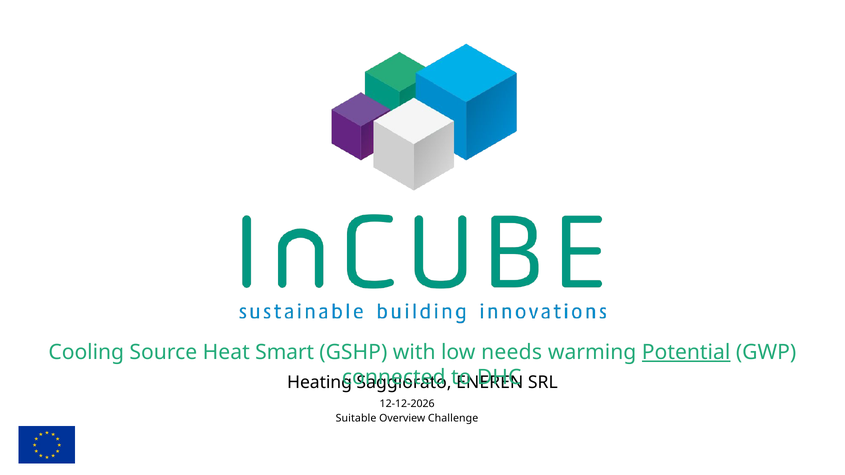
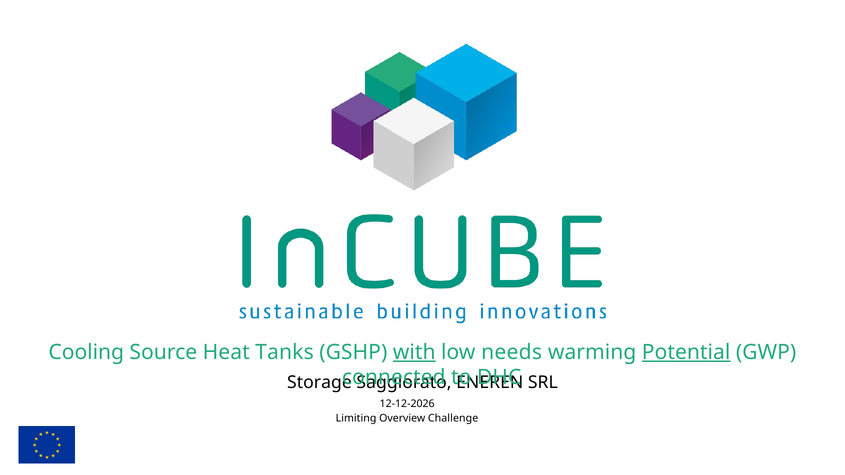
Smart: Smart -> Tanks
with underline: none -> present
Heating: Heating -> Storage
Suitable: Suitable -> Limiting
